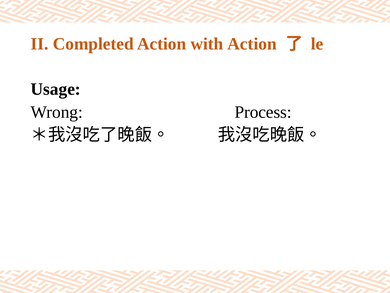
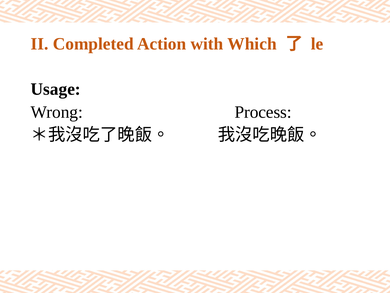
with Action: Action -> Which
